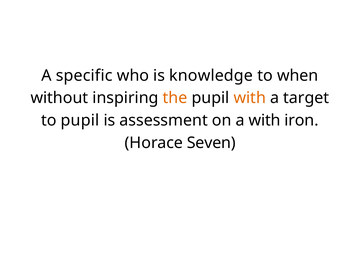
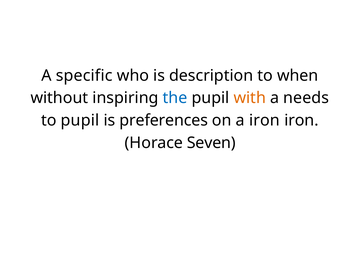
knowledge: knowledge -> description
the colour: orange -> blue
target: target -> needs
assessment: assessment -> preferences
a with: with -> iron
